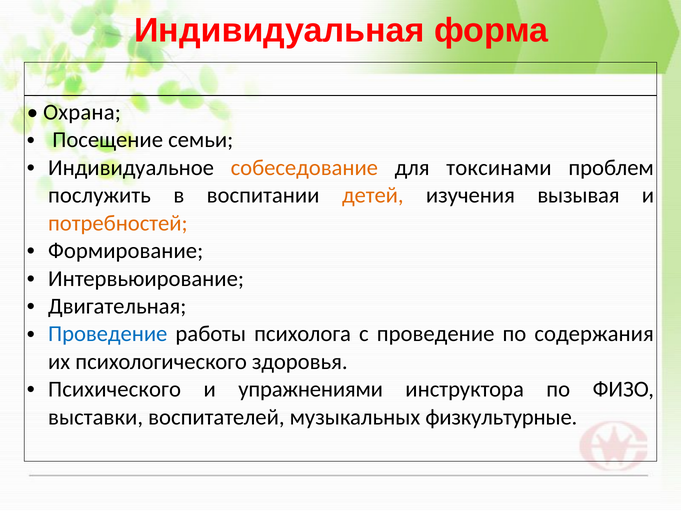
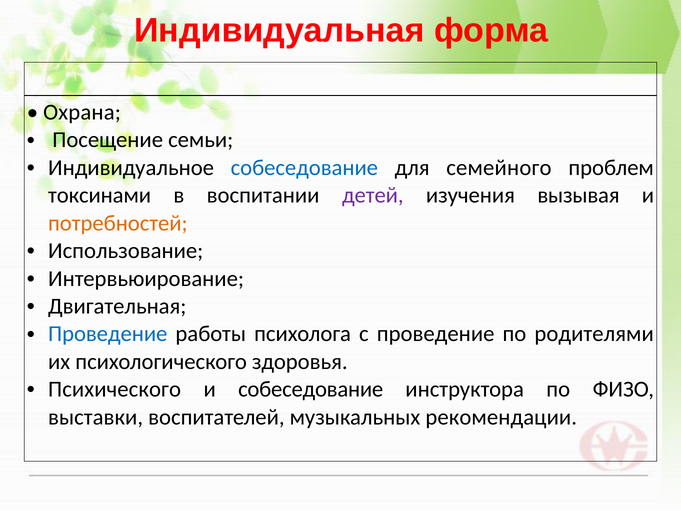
собеседование at (304, 168) colour: orange -> blue
токсинами: токсинами -> семейного
послужить: послужить -> токсинами
детей colour: orange -> purple
Формирование: Формирование -> Использование
содержания: содержания -> родителями
и упражнениями: упражнениями -> собеседование
физкультурные: физкультурные -> рекомендации
